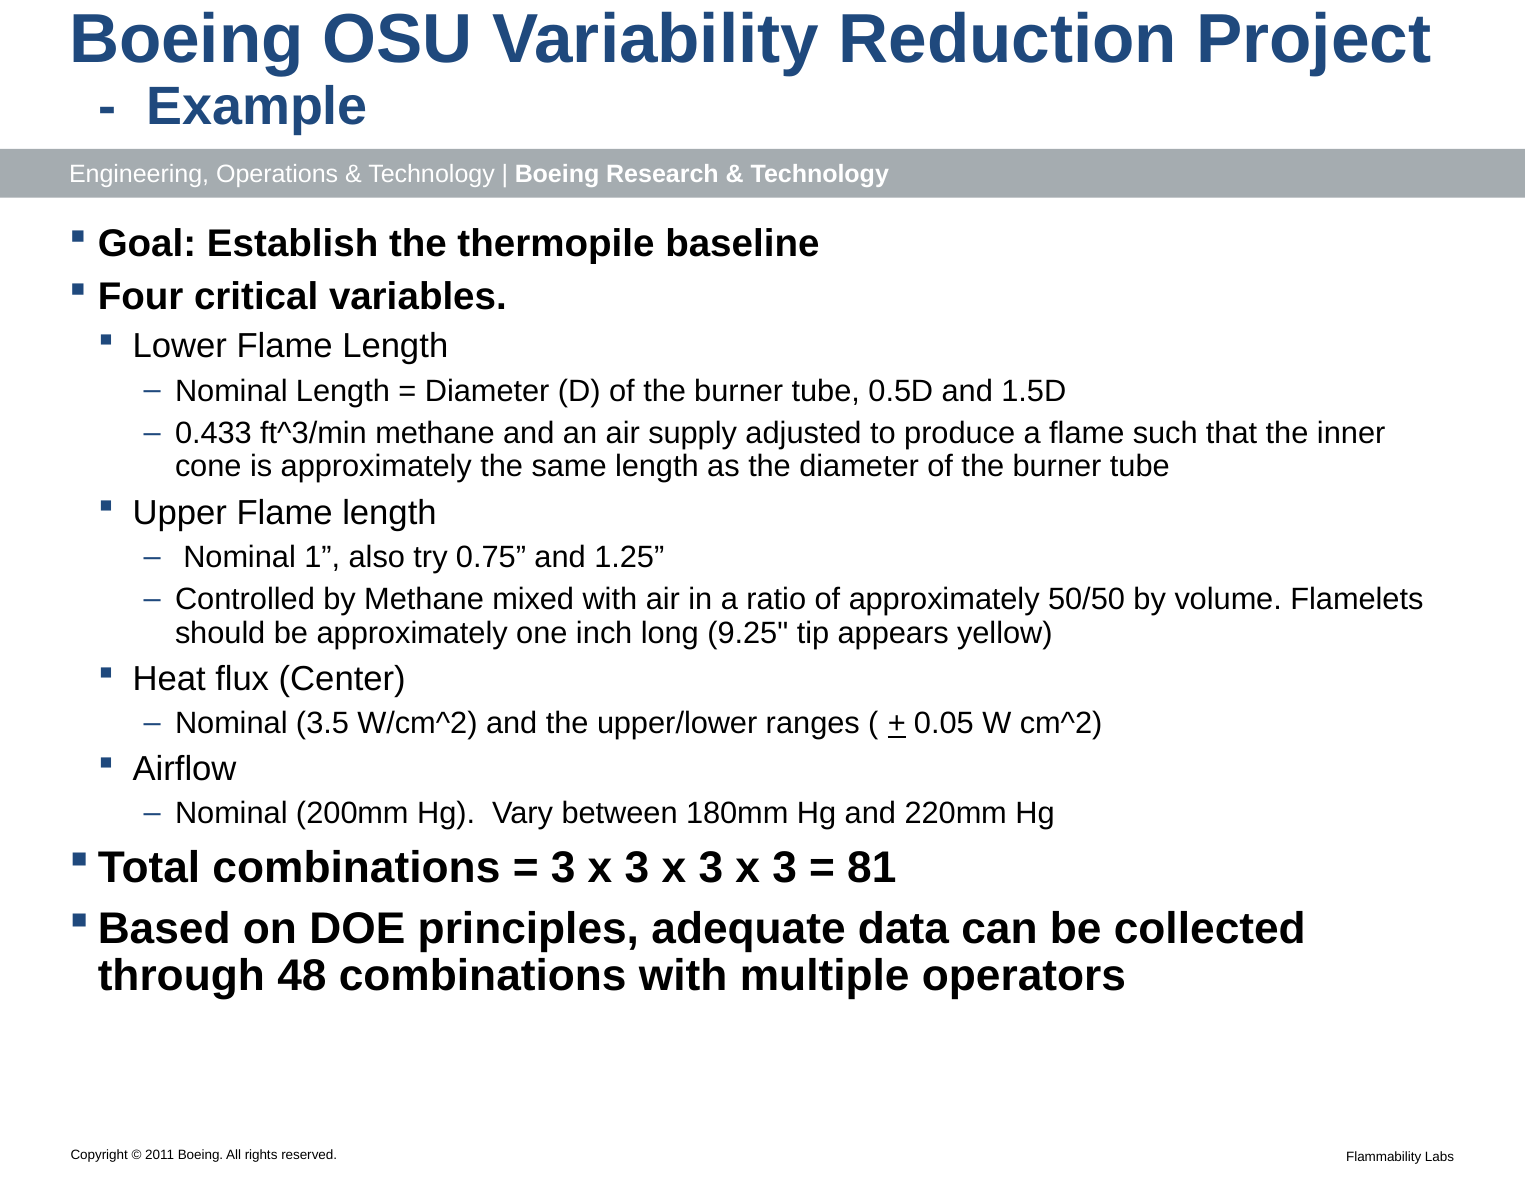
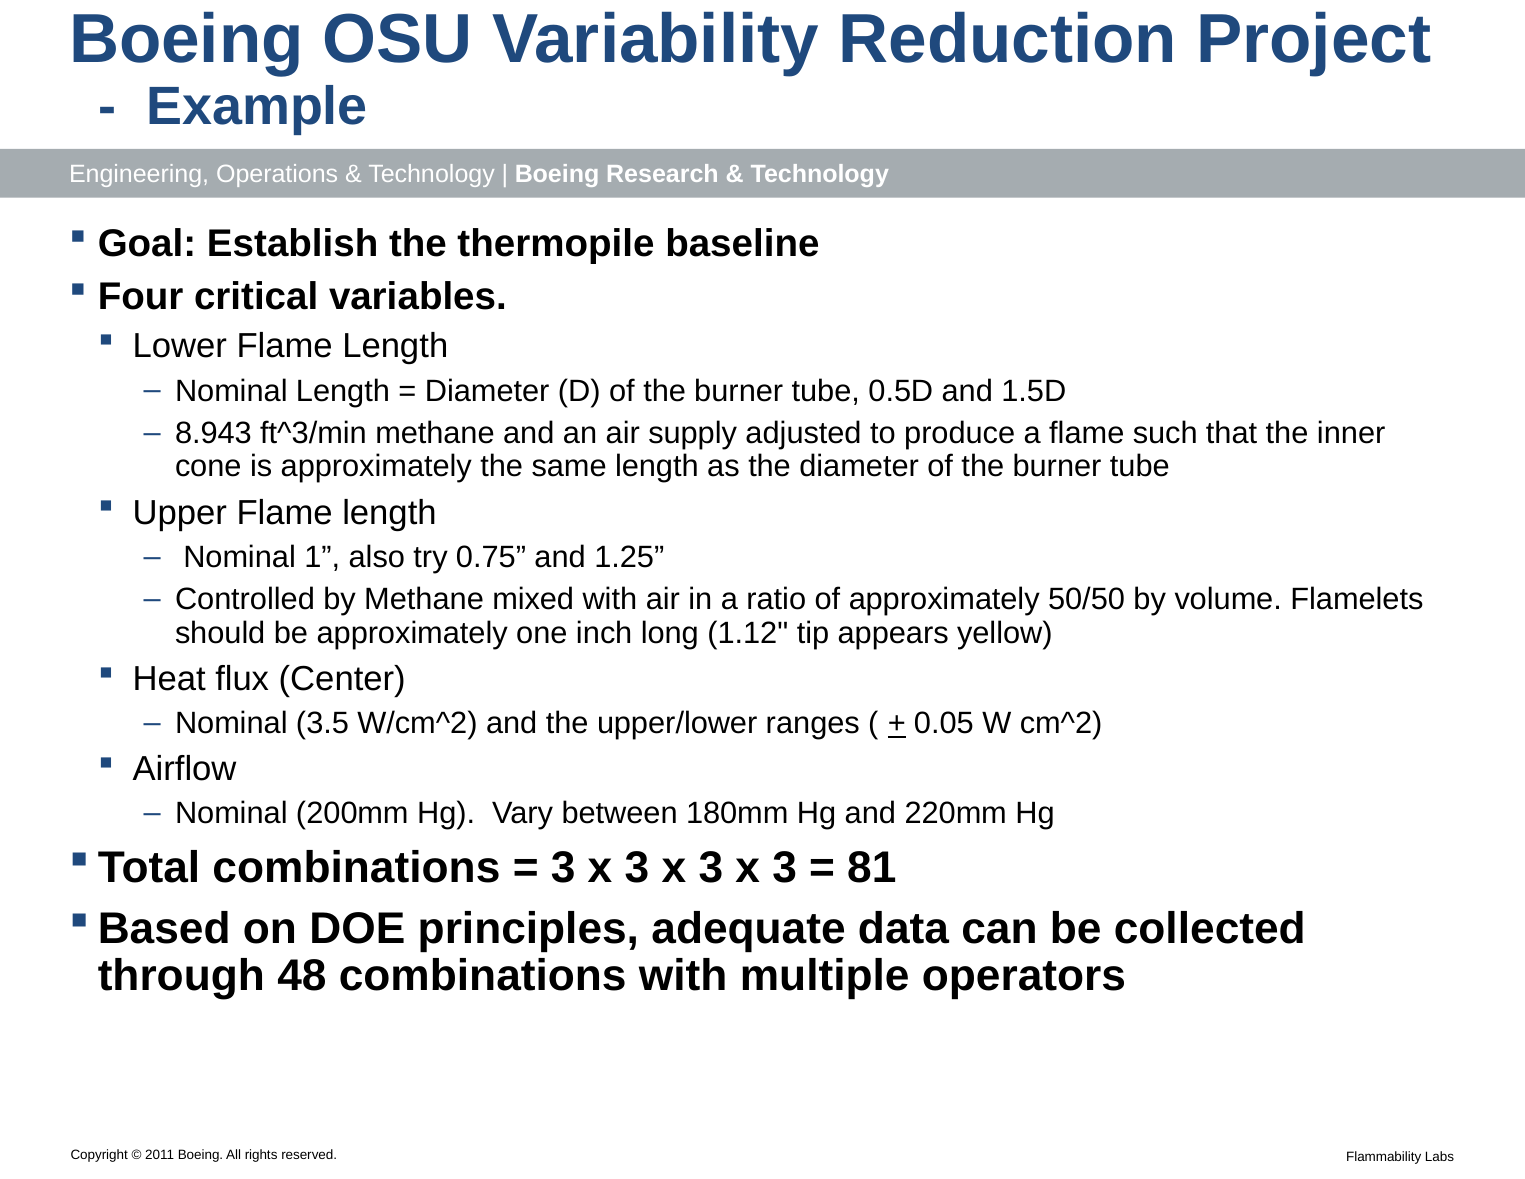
0.433: 0.433 -> 8.943
9.25: 9.25 -> 1.12
